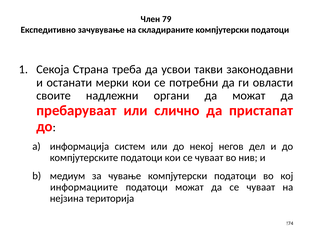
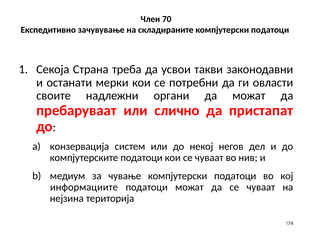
79: 79 -> 70
информација: информација -> конзервација
